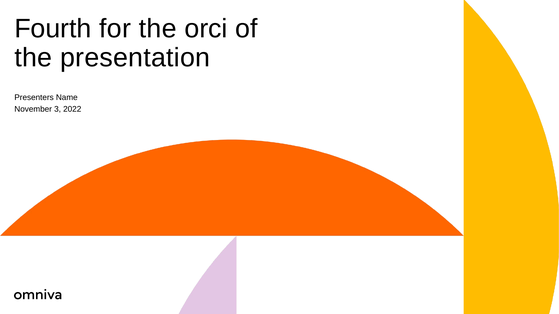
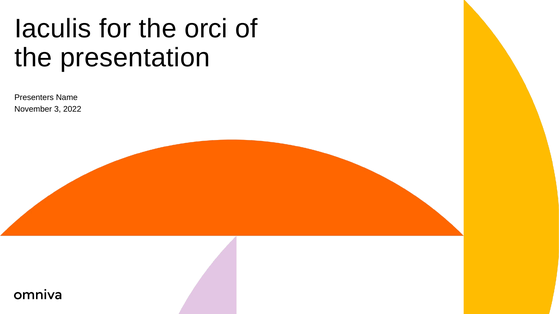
Fourth: Fourth -> Iaculis
